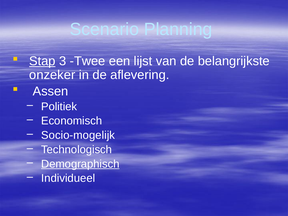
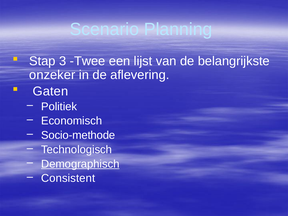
Stap underline: present -> none
Assen: Assen -> Gaten
Socio-mogelijk: Socio-mogelijk -> Socio-methode
Individueel: Individueel -> Consistent
